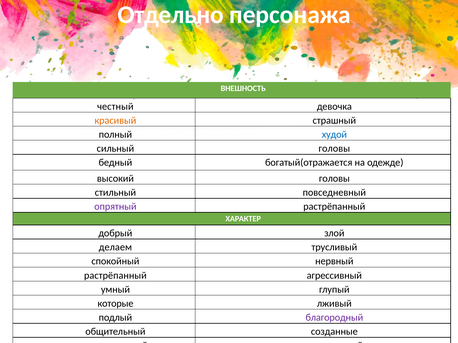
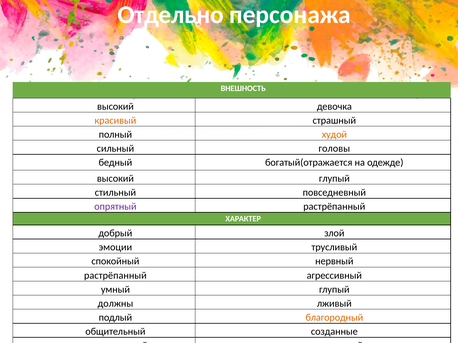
честный at (115, 106): честный -> высокий
худой colour: blue -> orange
высокий головы: головы -> глупый
делаем: делаем -> эмоции
которые: которые -> должны
благородный colour: purple -> orange
